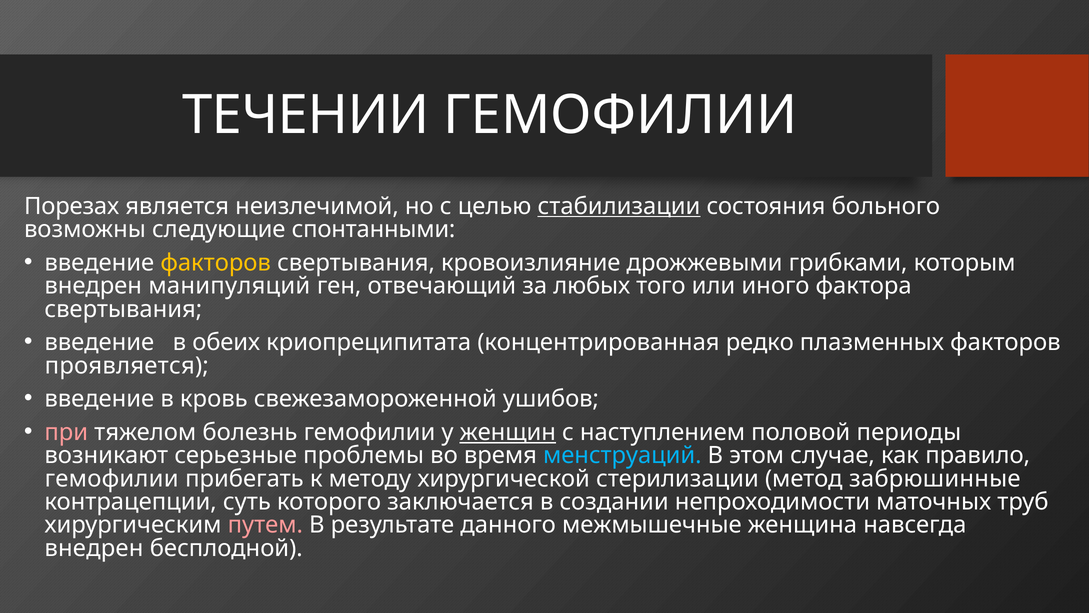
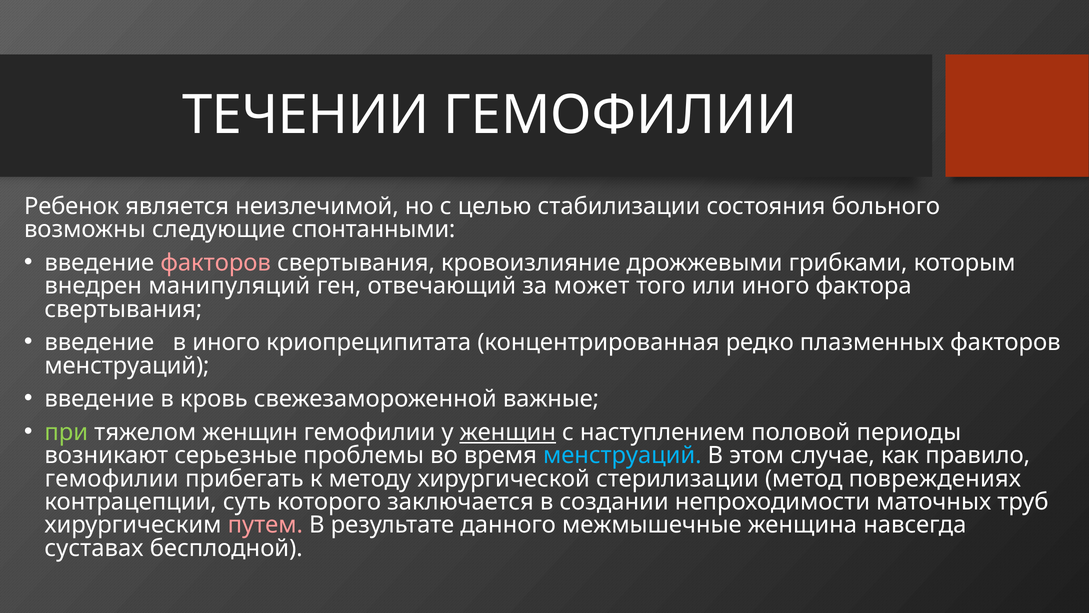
Порезах: Порезах -> Ребенок
стабилизации underline: present -> none
факторов at (216, 263) colour: yellow -> pink
любых: любых -> может
в обеих: обеих -> иного
проявляется at (127, 365): проявляется -> менструаций
ушибов: ушибов -> важные
при colour: pink -> light green
тяжелом болезнь: болезнь -> женщин
забрюшинные: забрюшинные -> повреждениях
внедрен at (94, 548): внедрен -> суставах
